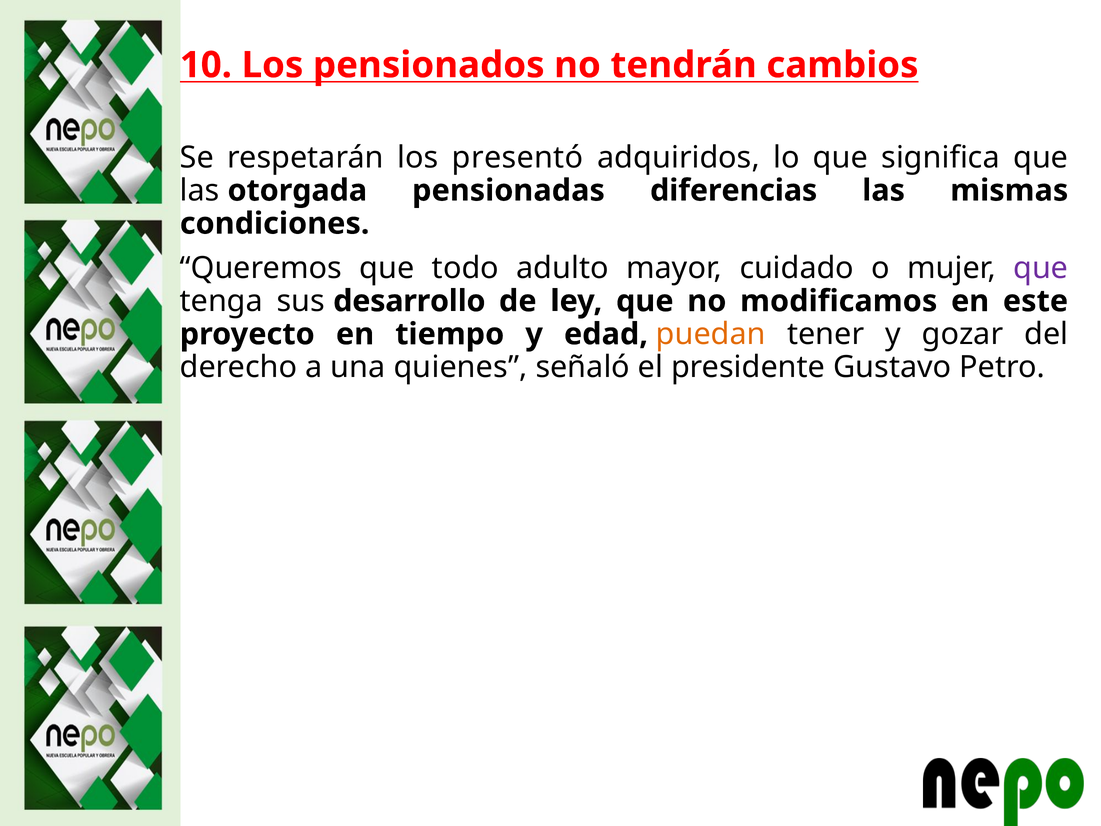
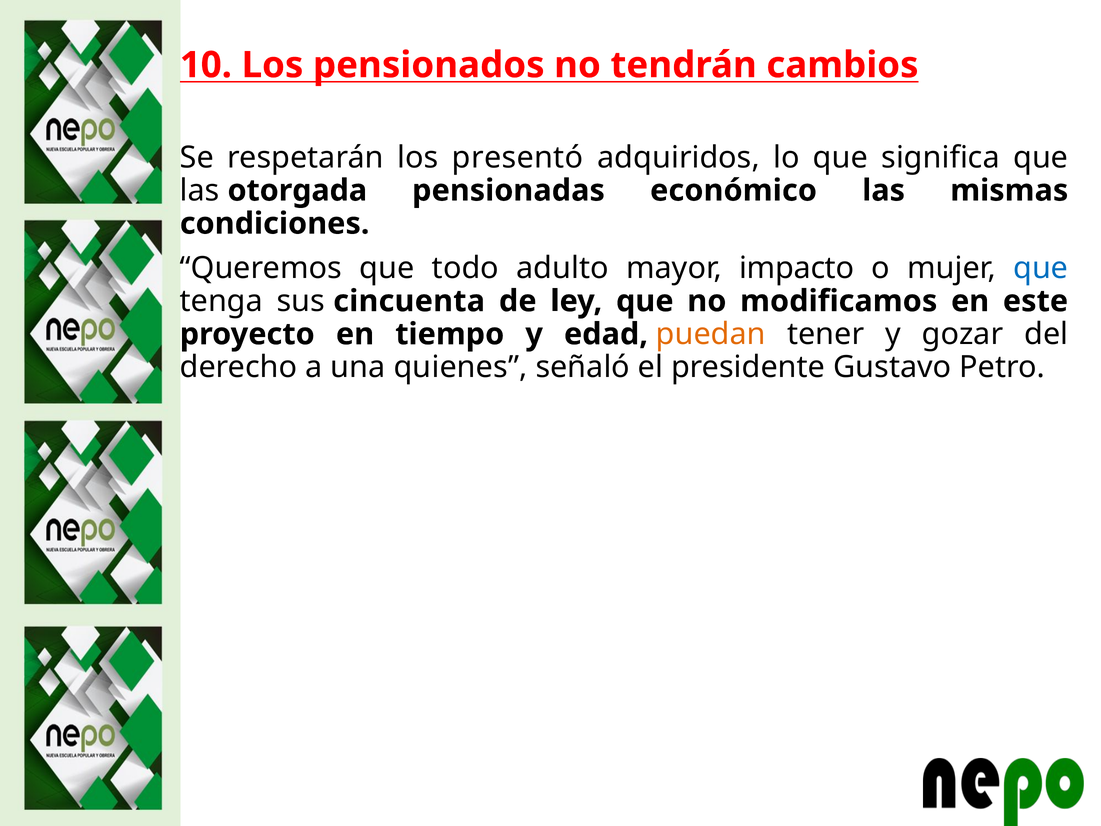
diferencias: diferencias -> económico
cuidado: cuidado -> impacto
que at (1041, 268) colour: purple -> blue
desarrollo: desarrollo -> cincuenta
